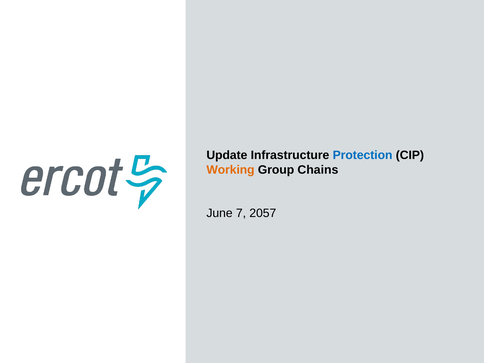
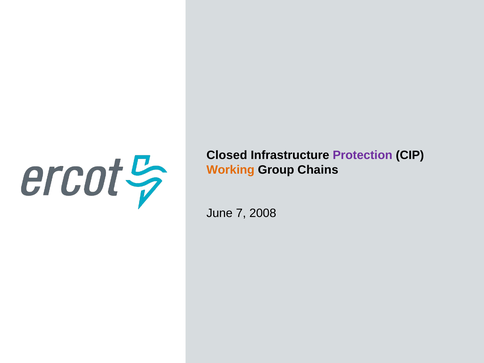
Update: Update -> Closed
Protection colour: blue -> purple
2057: 2057 -> 2008
